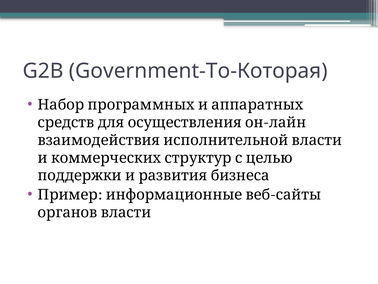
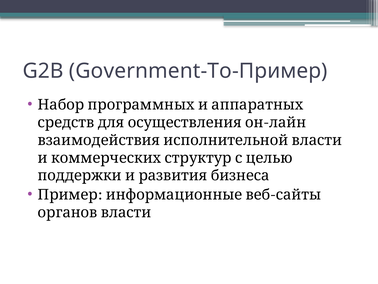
Government-To-Которая: Government-To-Которая -> Government-To-Пример
